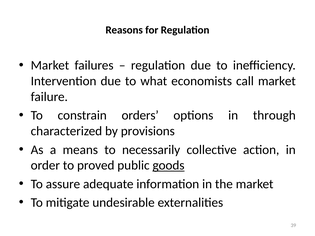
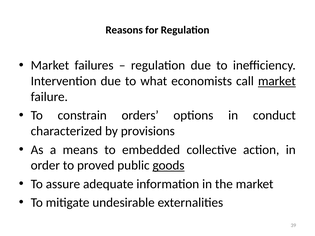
market at (277, 81) underline: none -> present
through: through -> conduct
necessarily: necessarily -> embedded
